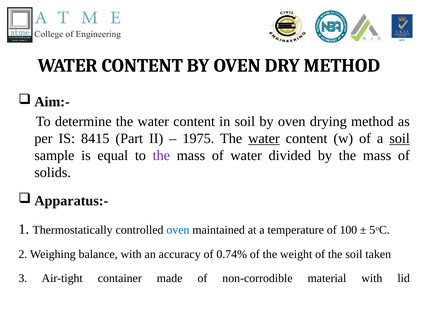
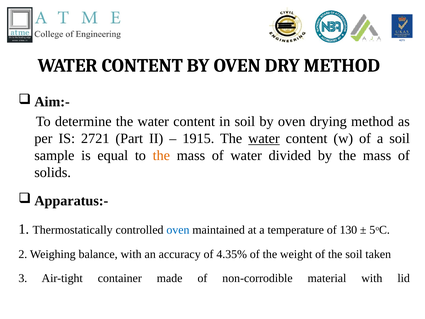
8415: 8415 -> 2721
1975: 1975 -> 1915
soil at (400, 138) underline: present -> none
the at (161, 155) colour: purple -> orange
100: 100 -> 130
0.74%: 0.74% -> 4.35%
